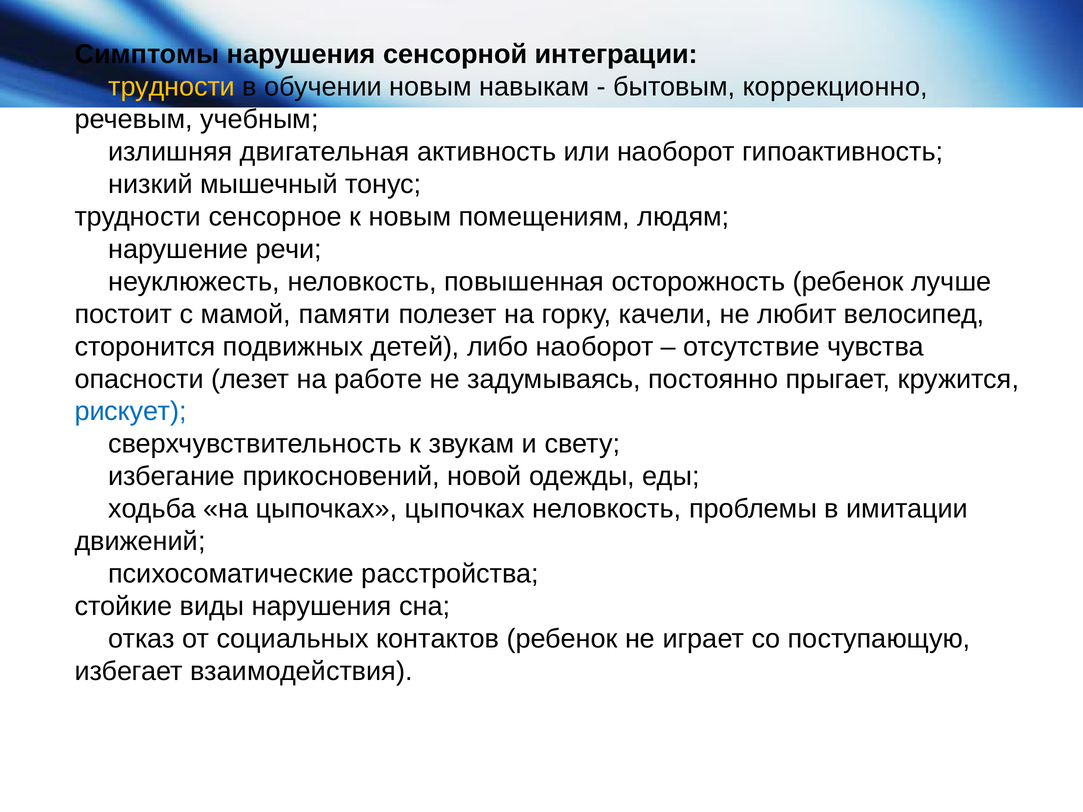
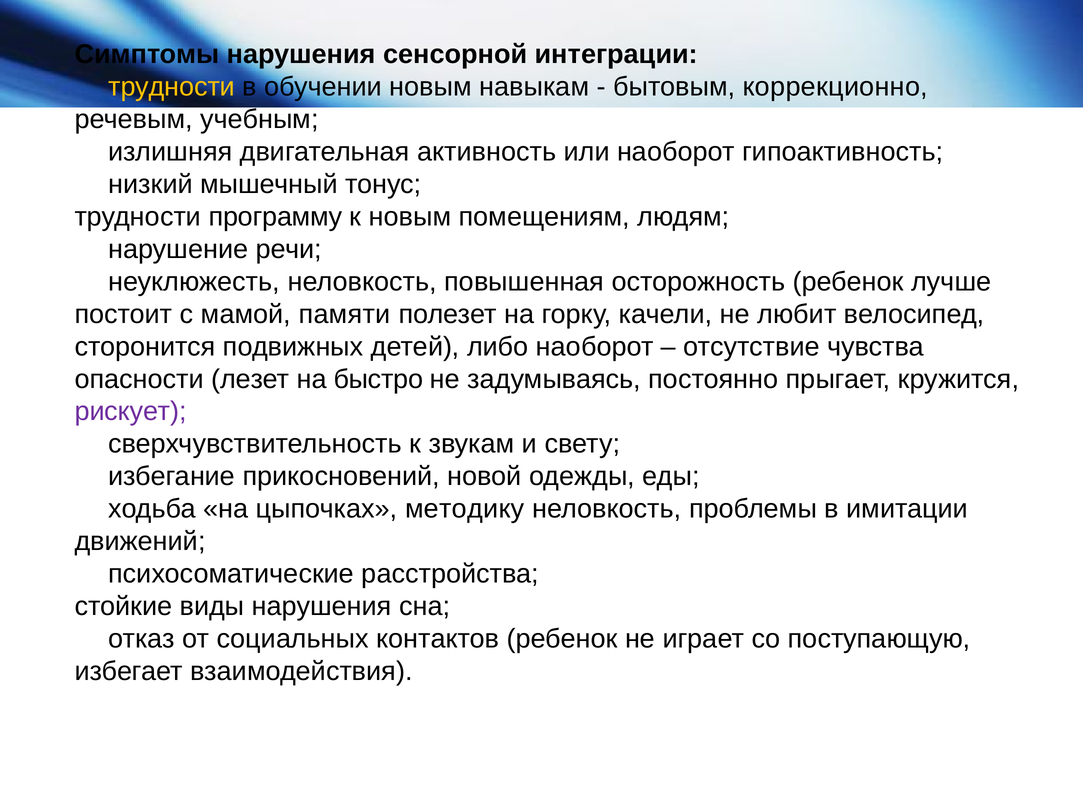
сенсорное: сенсорное -> программу
работе: работе -> быстро
рискует colour: blue -> purple
цыпочках цыпочках: цыпочках -> методику
